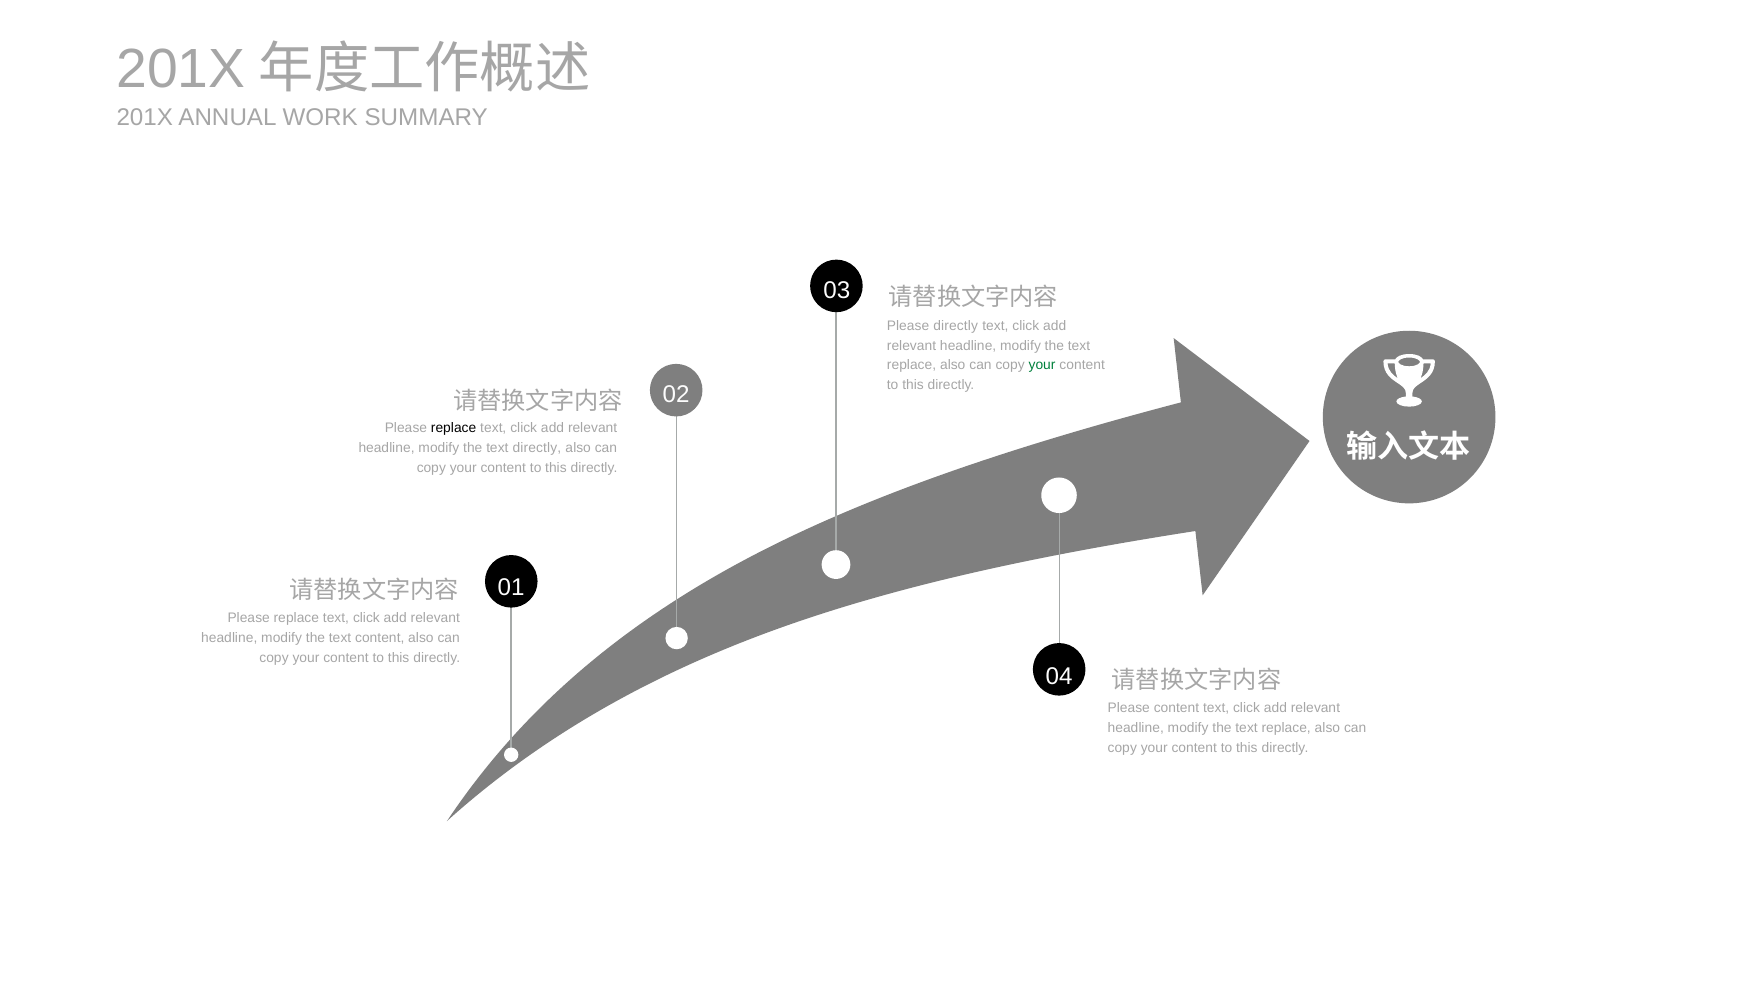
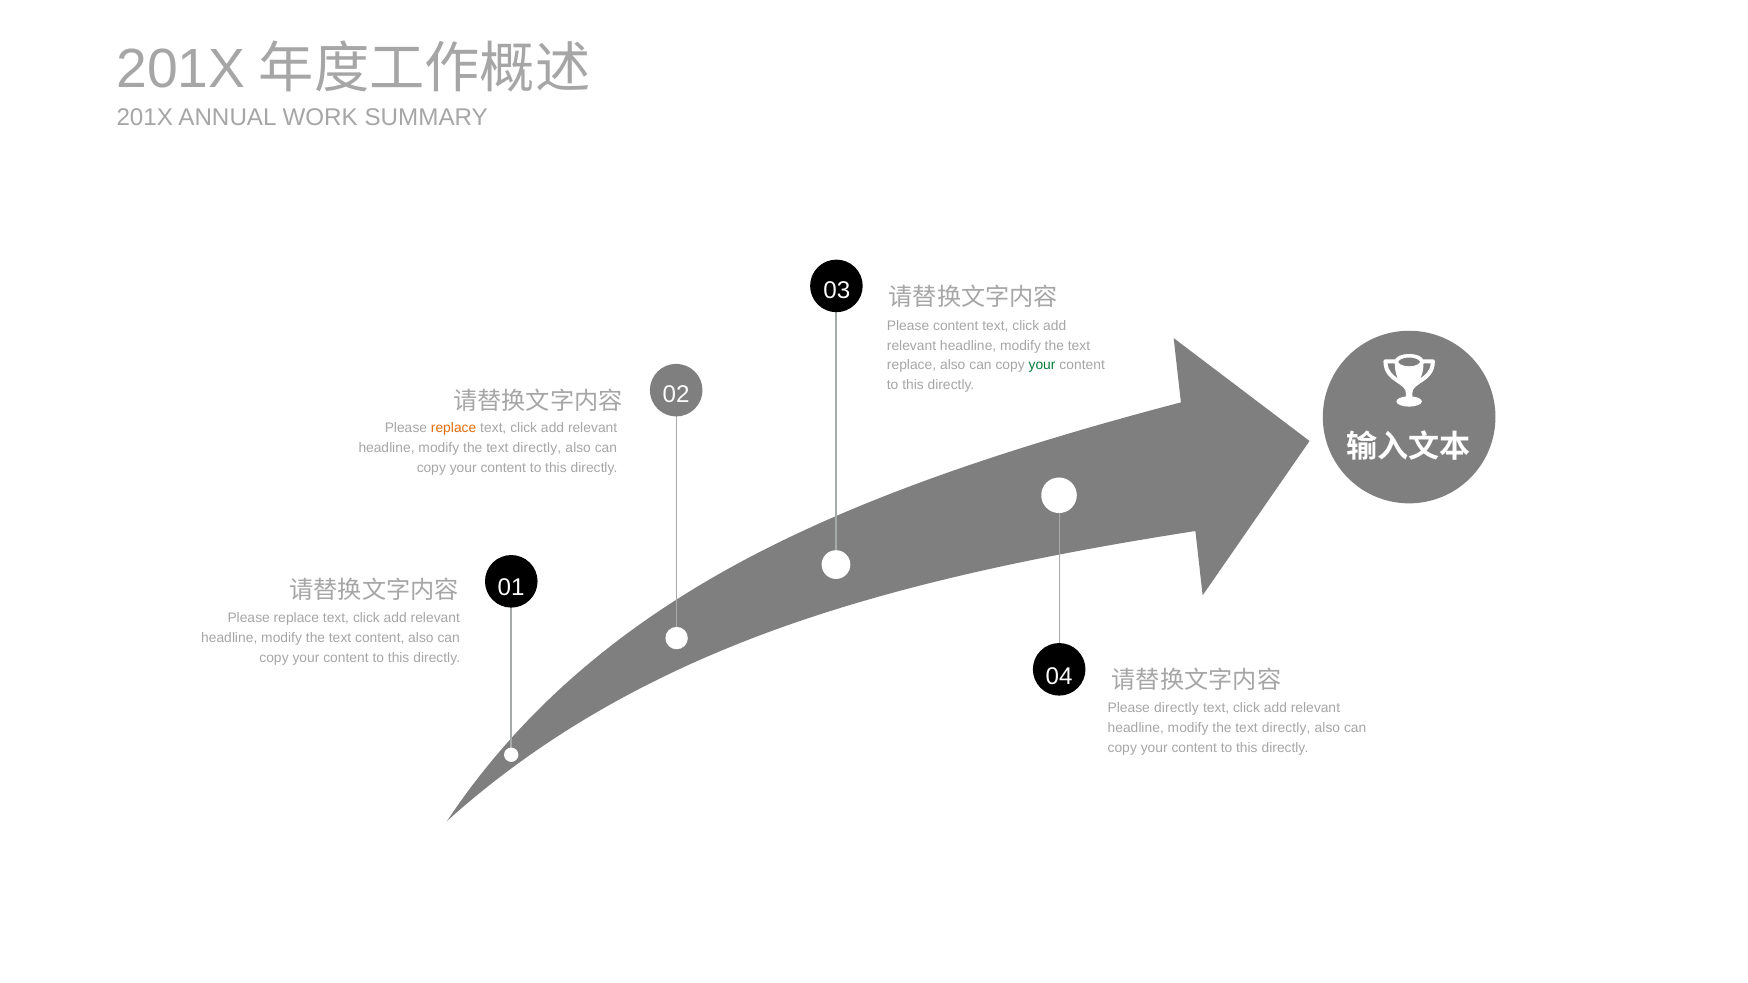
Please directly: directly -> content
replace at (454, 428) colour: black -> orange
Please content: content -> directly
replace at (1286, 728): replace -> directly
